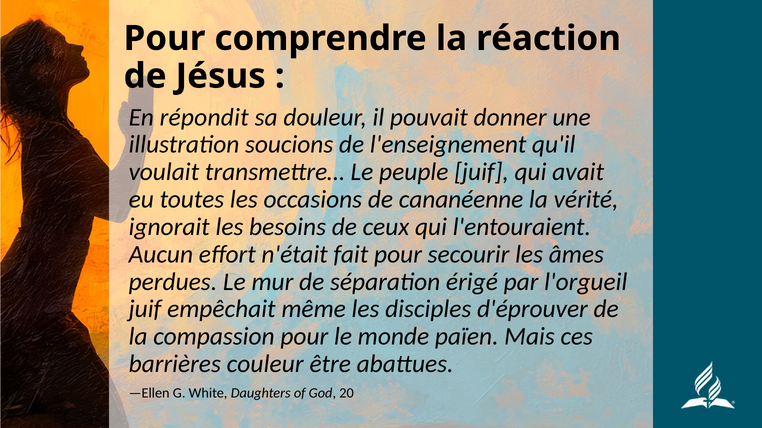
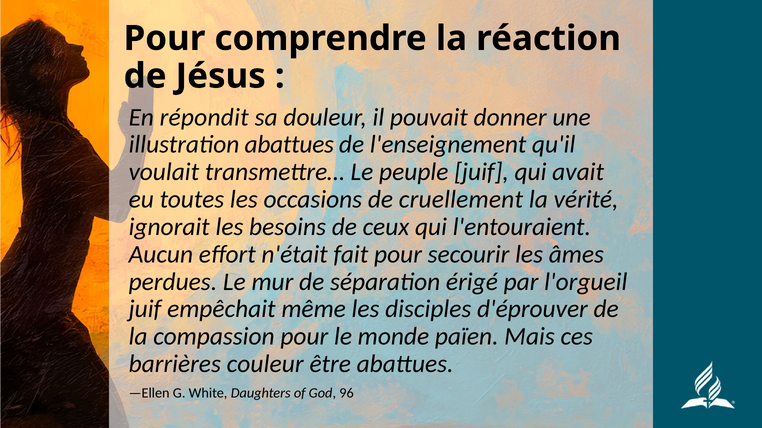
illustration soucions: soucions -> abattues
cananéenne: cananéenne -> cruellement
20: 20 -> 96
